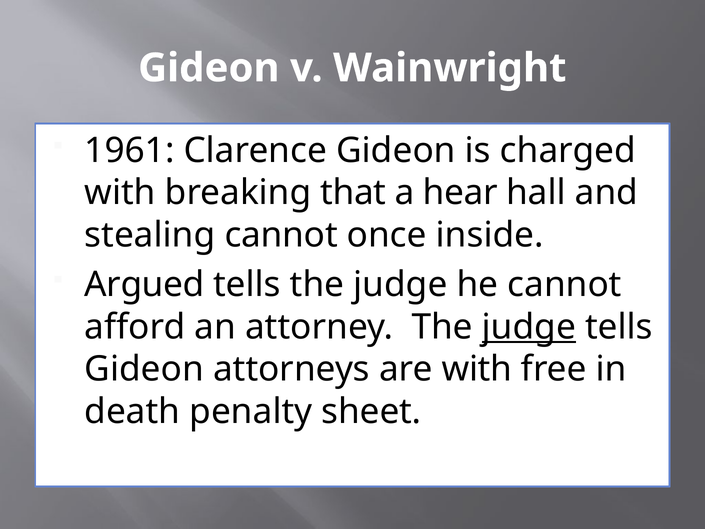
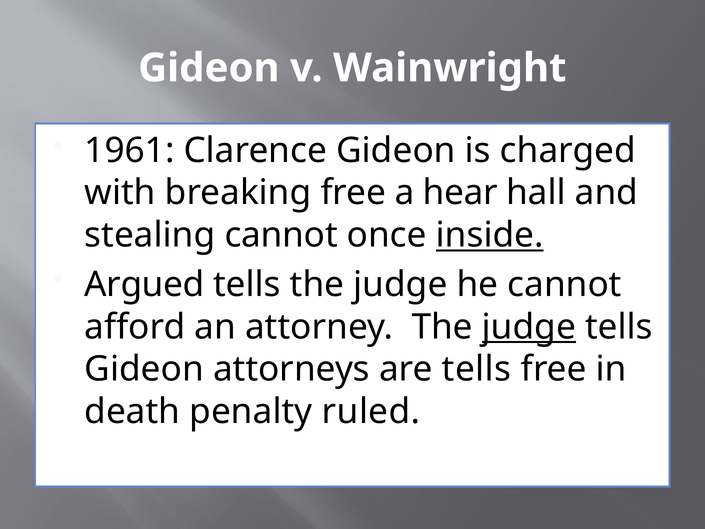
breaking that: that -> free
inside underline: none -> present
are with: with -> tells
sheet: sheet -> ruled
